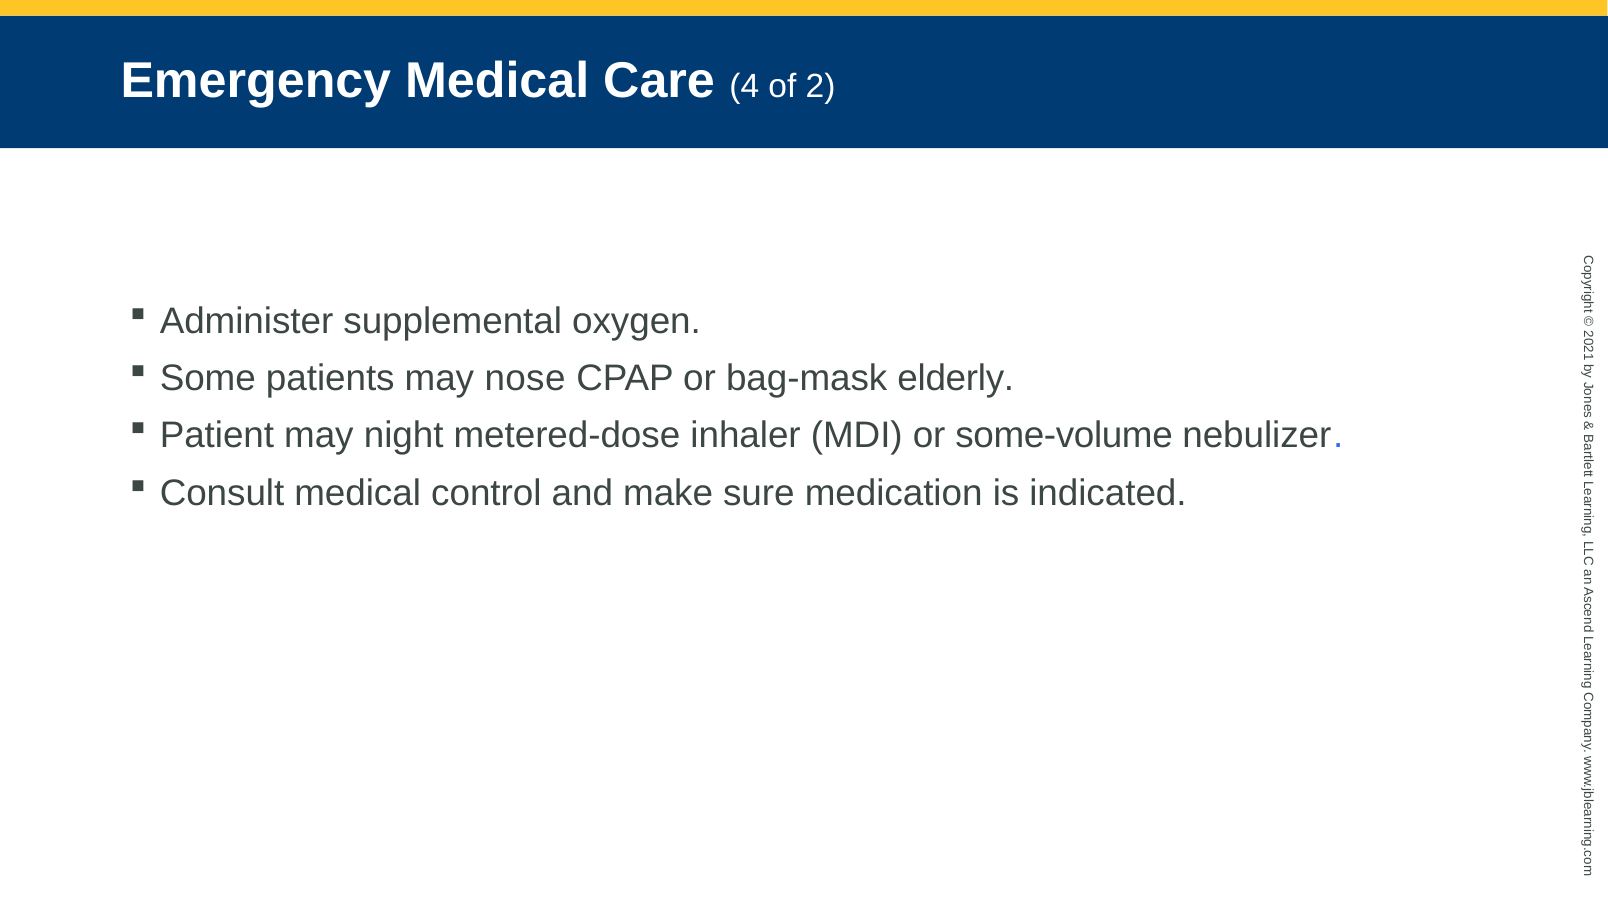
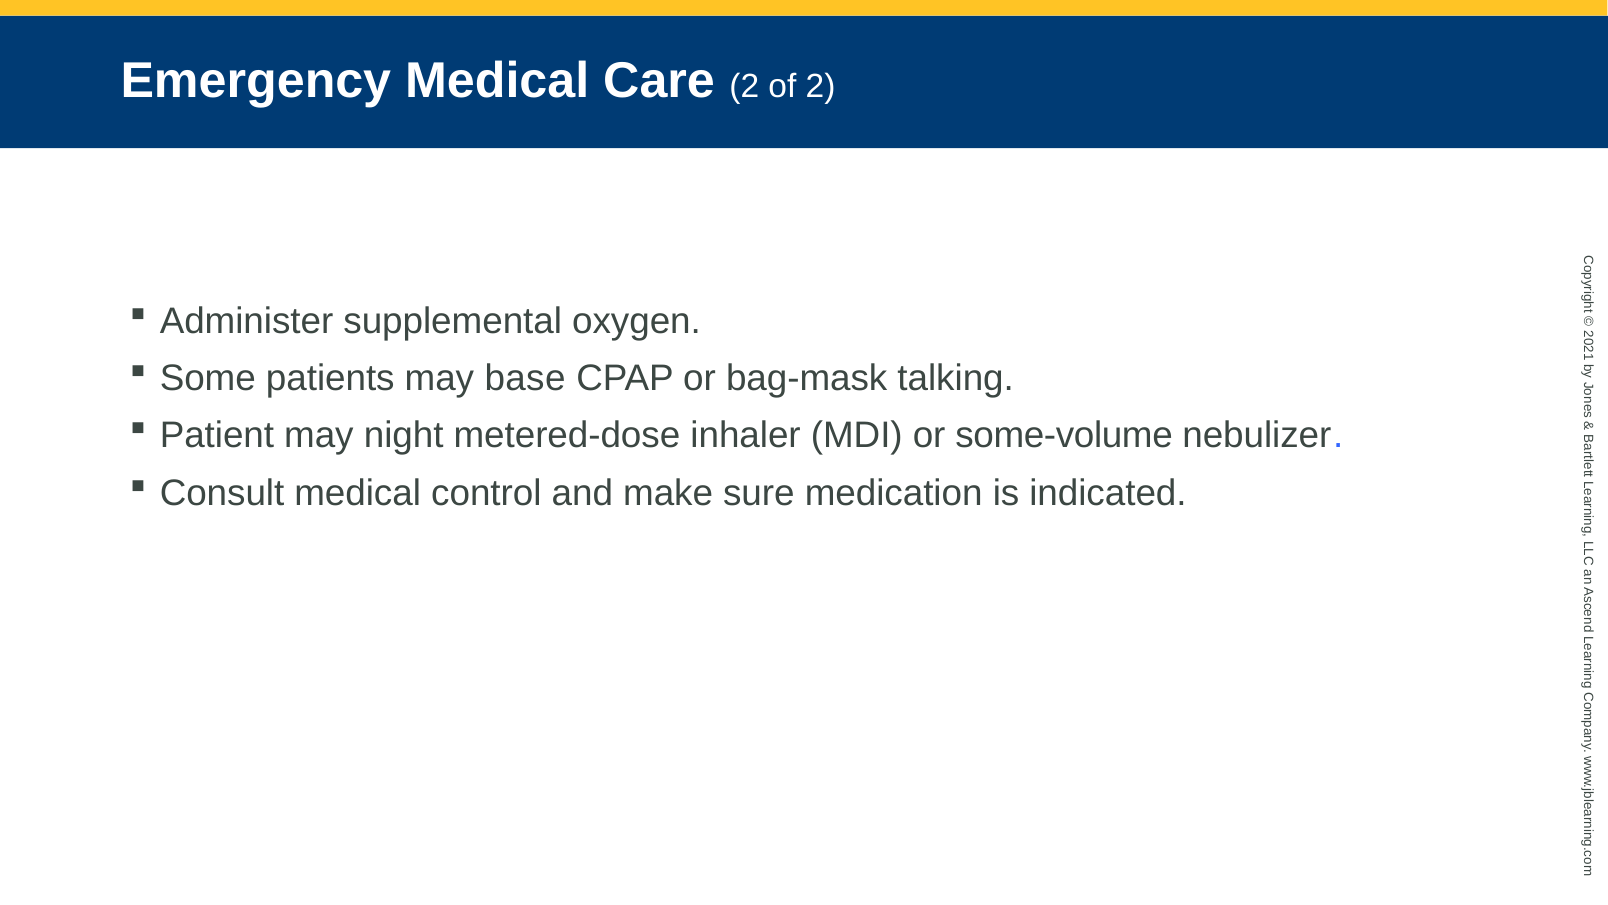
Care 4: 4 -> 2
nose: nose -> base
elderly: elderly -> talking
